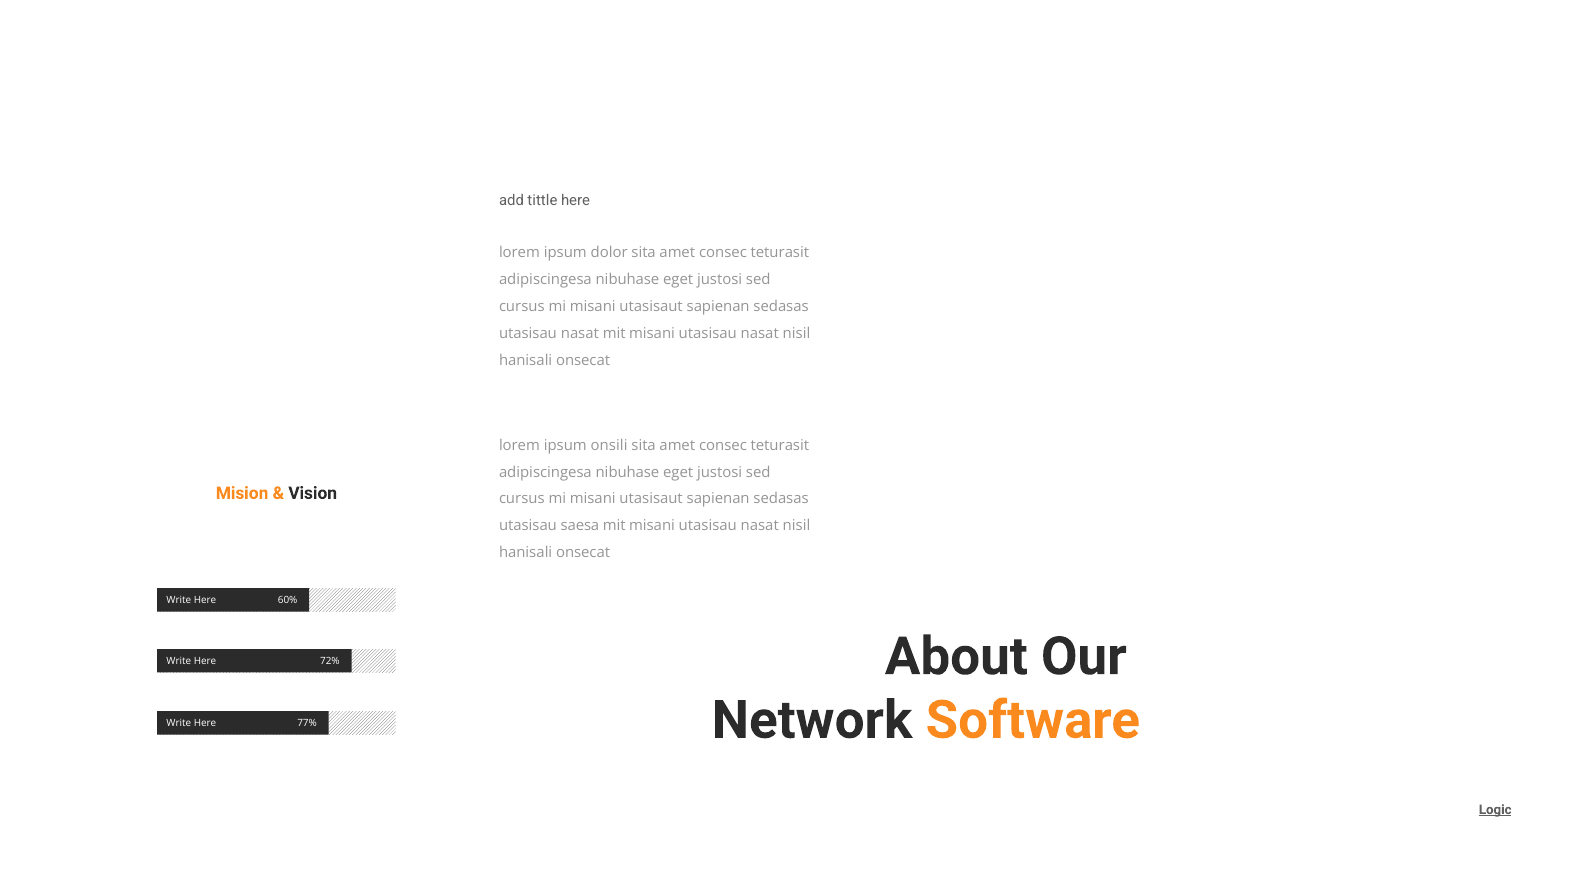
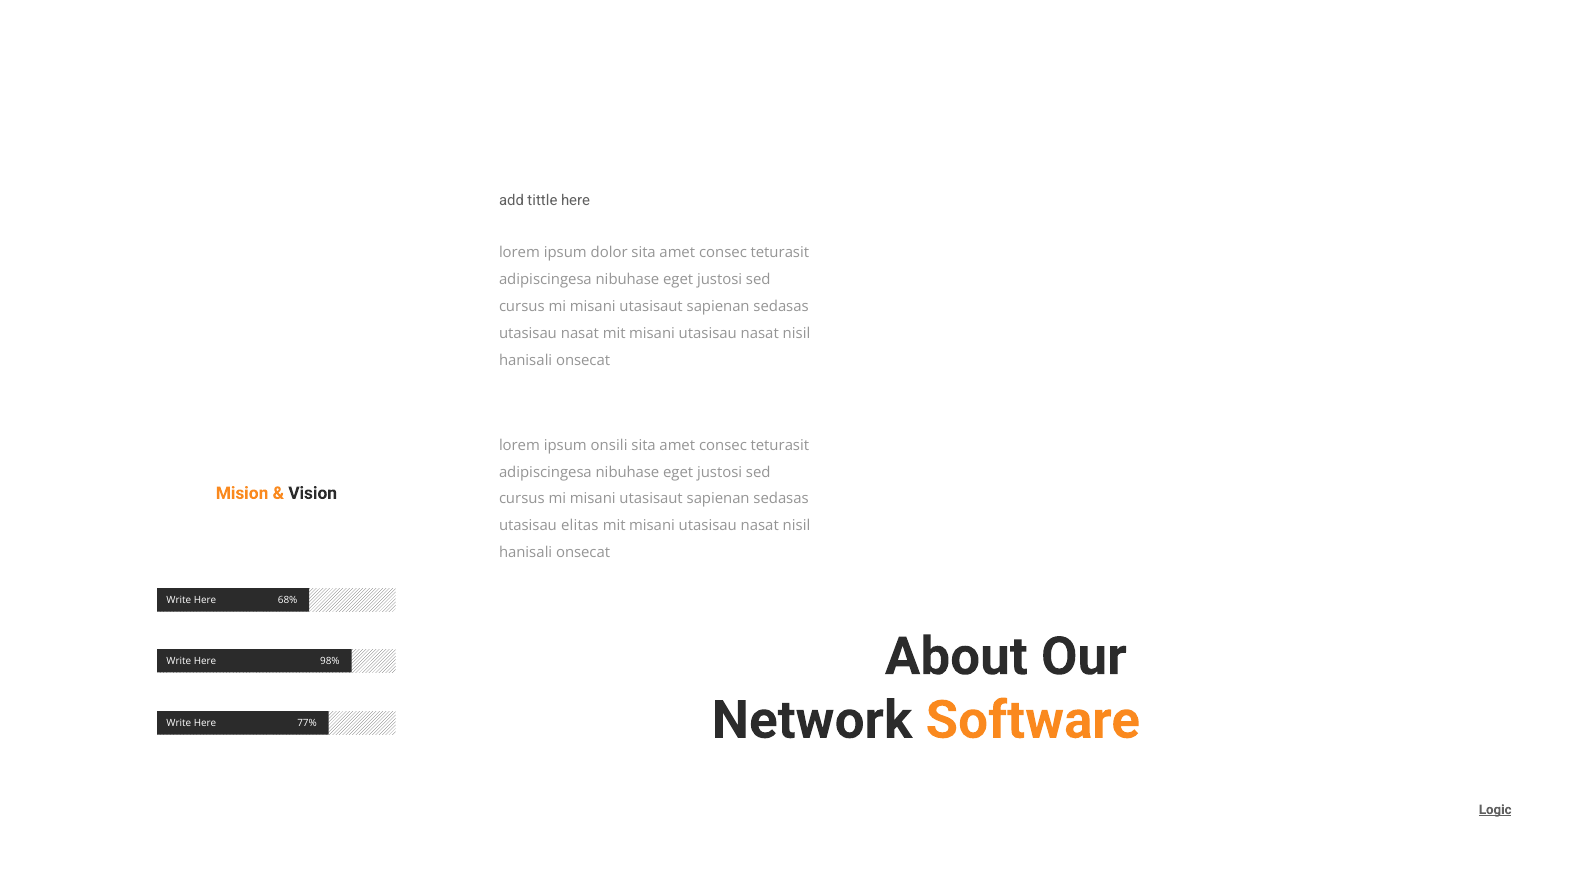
saesa: saesa -> elitas
60%: 60% -> 68%
72%: 72% -> 98%
